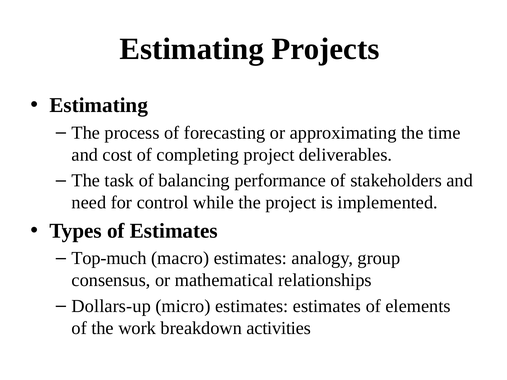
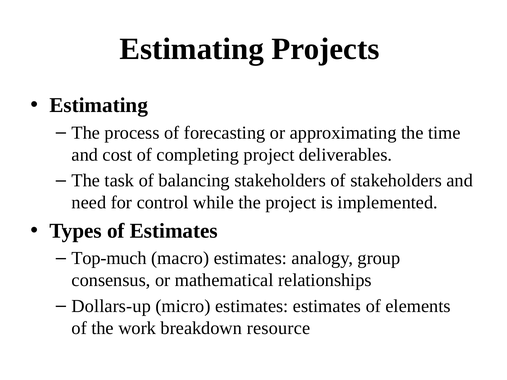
balancing performance: performance -> stakeholders
activities: activities -> resource
